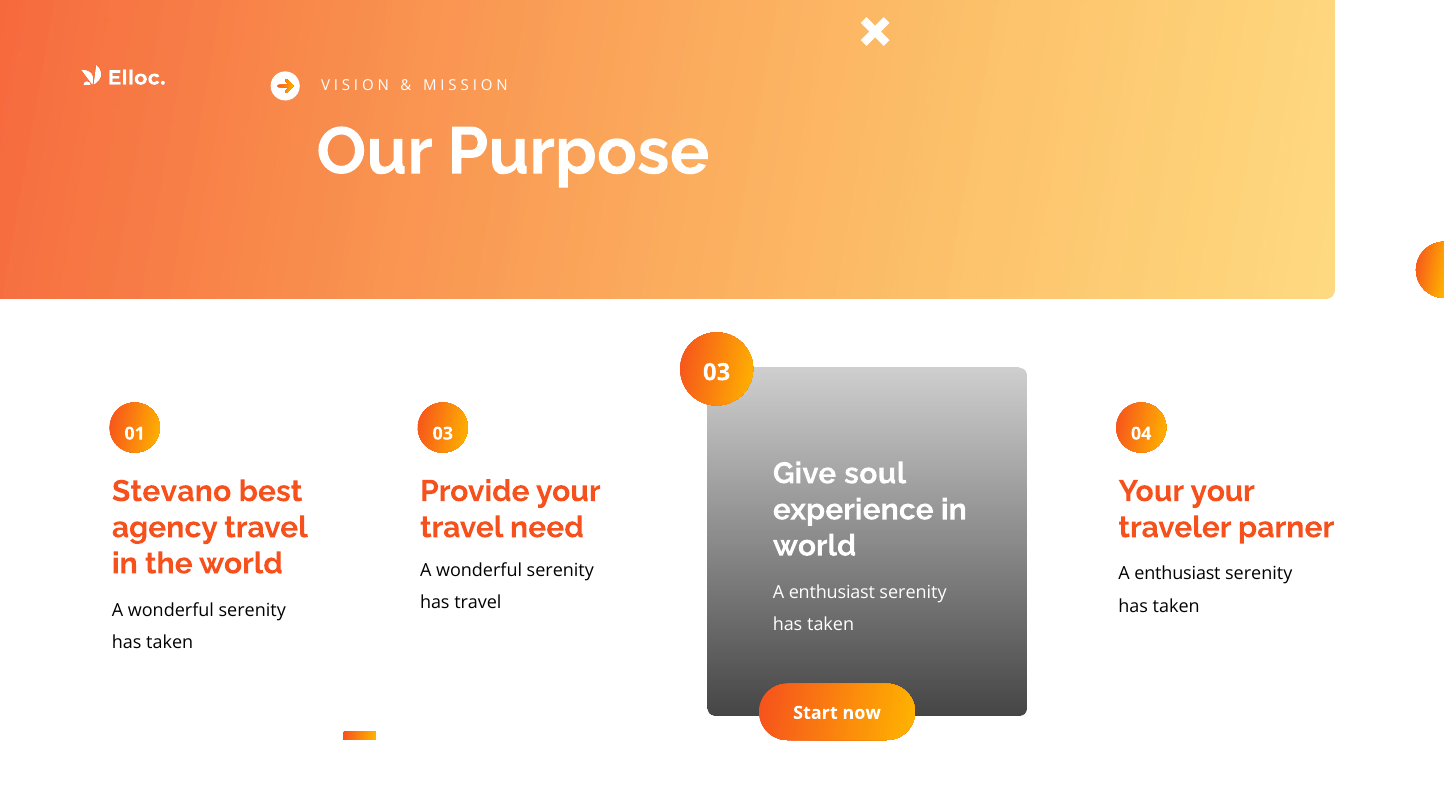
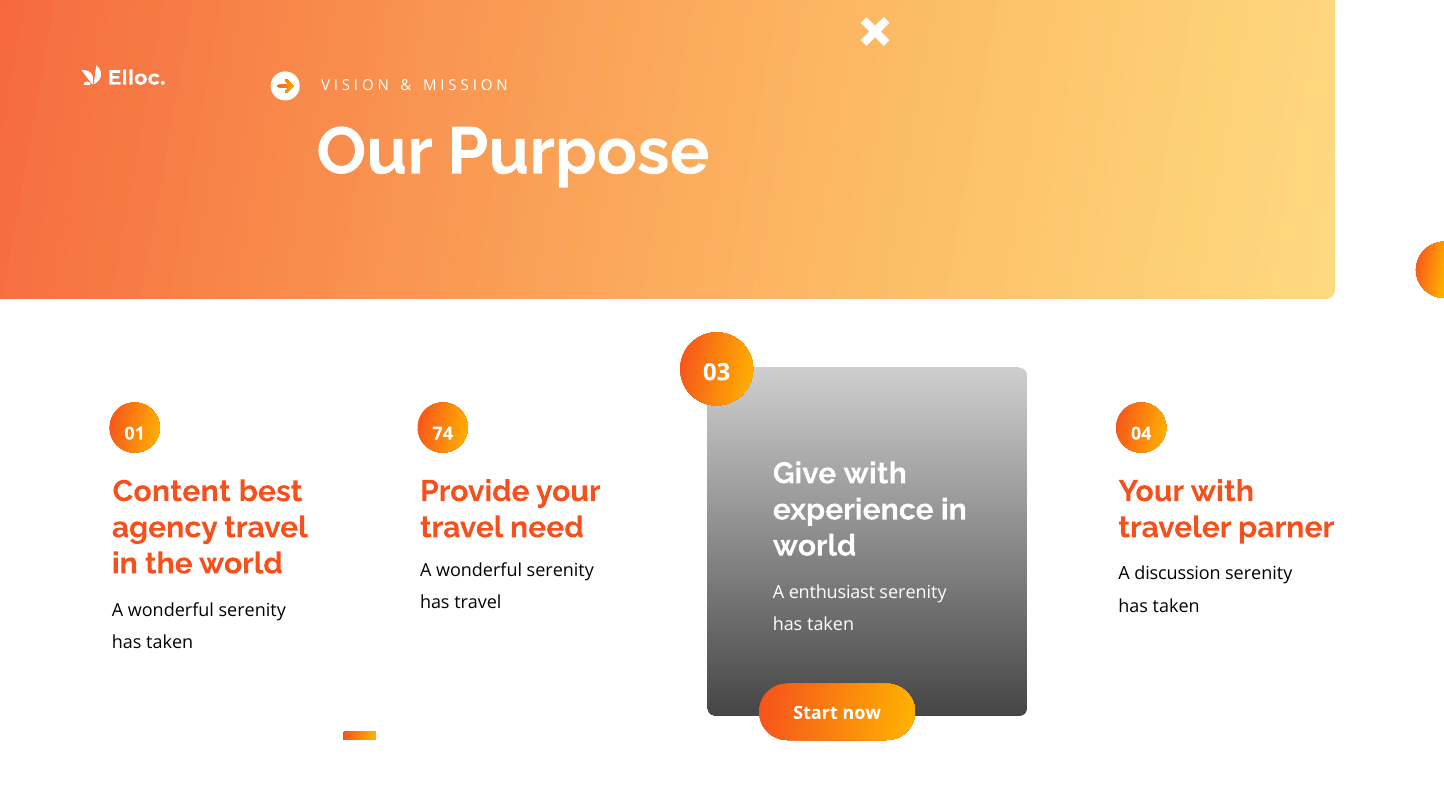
01 03: 03 -> 74
Give soul: soul -> with
Your your: your -> with
Stevano: Stevano -> Content
enthusiast at (1178, 574): enthusiast -> discussion
